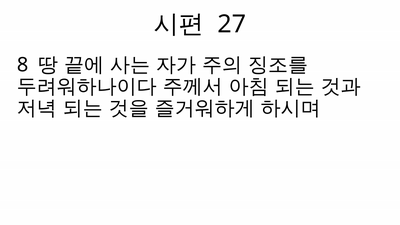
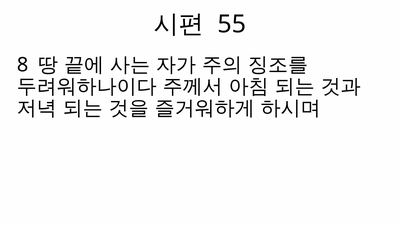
27: 27 -> 55
